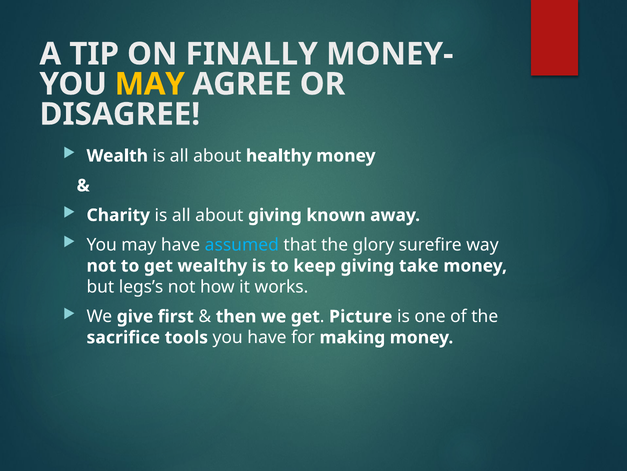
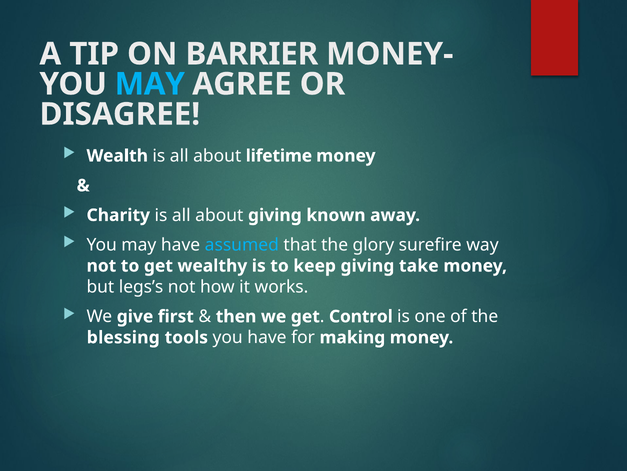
FINALLY: FINALLY -> BARRIER
MAY at (150, 84) colour: yellow -> light blue
healthy: healthy -> lifetime
Picture: Picture -> Control
sacrifice: sacrifice -> blessing
